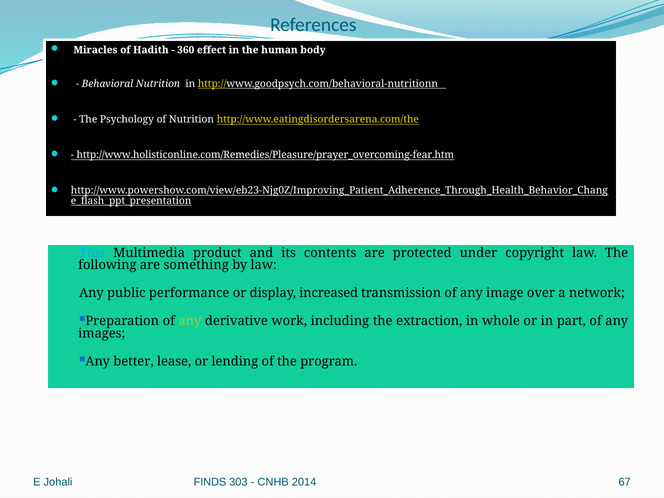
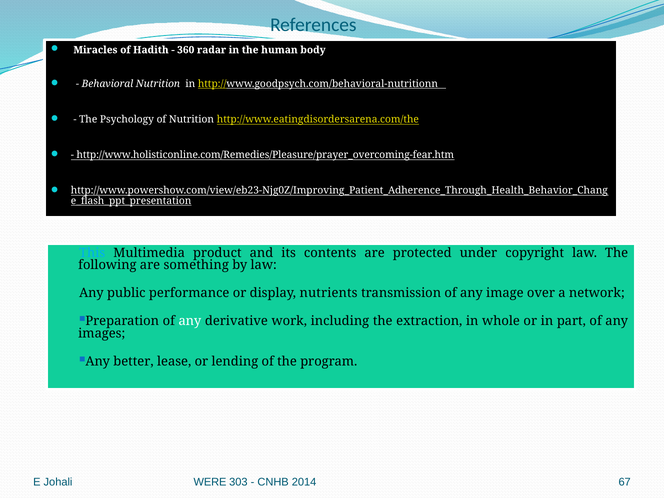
effect: effect -> radar
increased: increased -> nutrients
any at (190, 321) colour: light green -> white
FINDS: FINDS -> WERE
